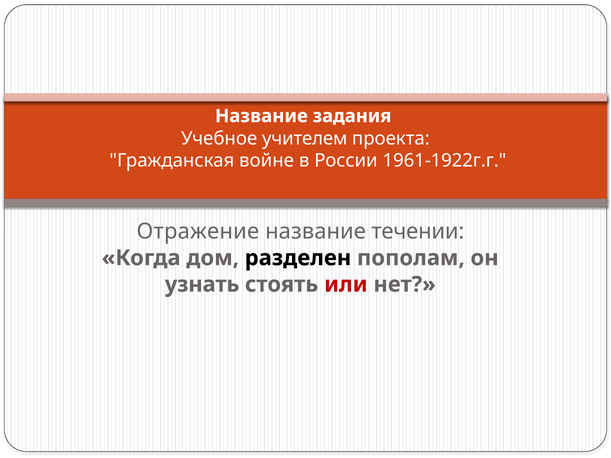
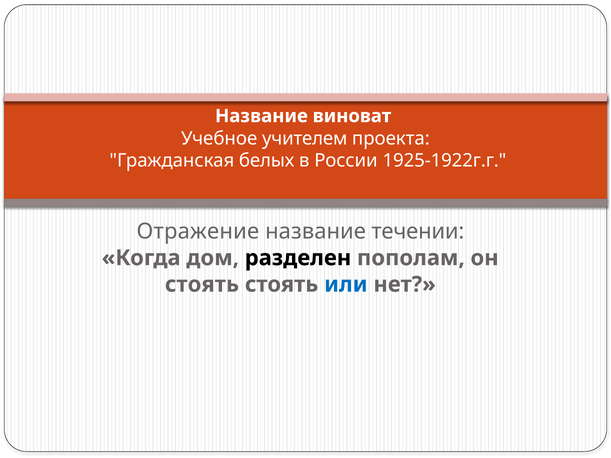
задания: задания -> виноват
войне: войне -> белых
1961-1922г.г: 1961-1922г.г -> 1925-1922г.г
узнать at (202, 285): узнать -> стоять
или colour: red -> blue
